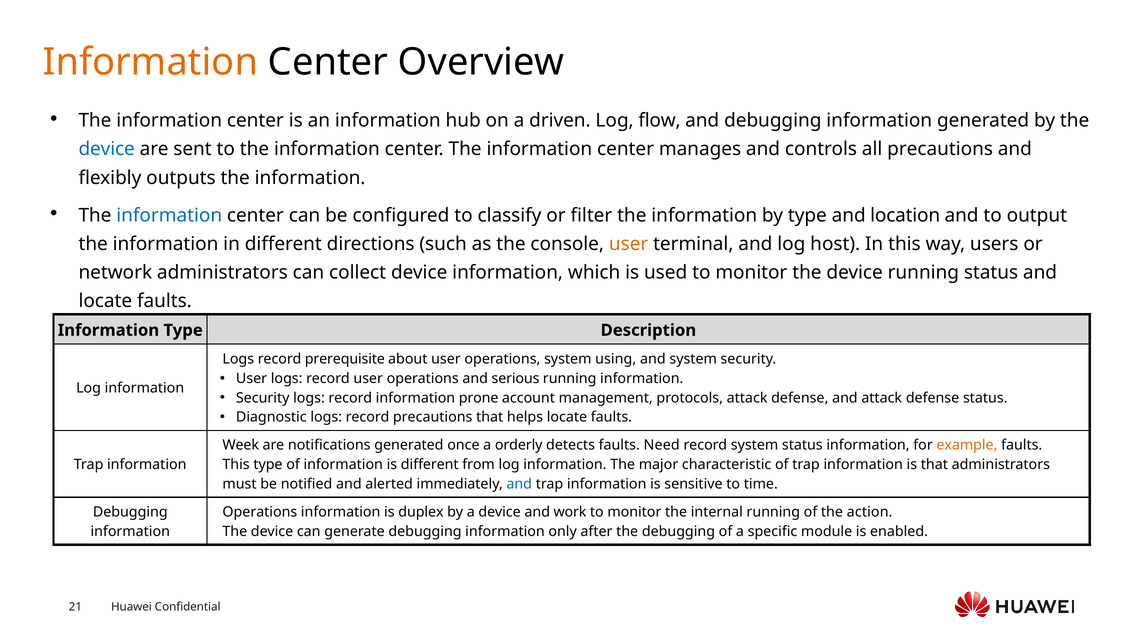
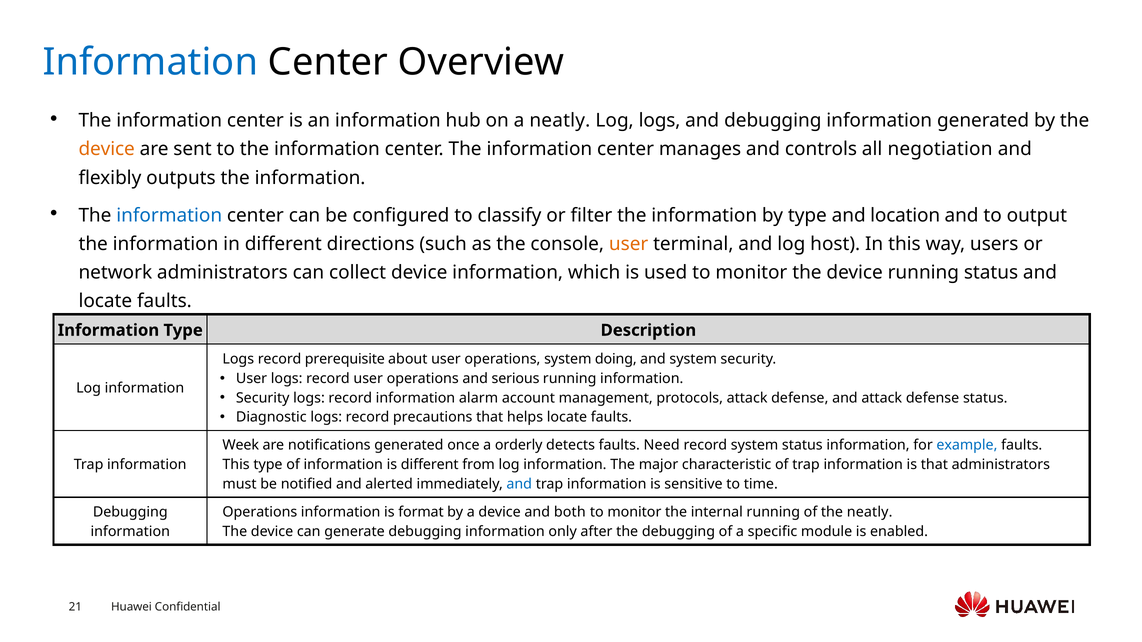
Information at (150, 62) colour: orange -> blue
a driven: driven -> neatly
Log flow: flow -> logs
device at (107, 149) colour: blue -> orange
all precautions: precautions -> negotiation
using: using -> doing
prone: prone -> alarm
example colour: orange -> blue
duplex: duplex -> format
work: work -> both
the action: action -> neatly
